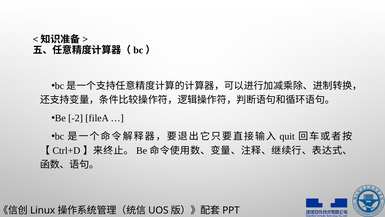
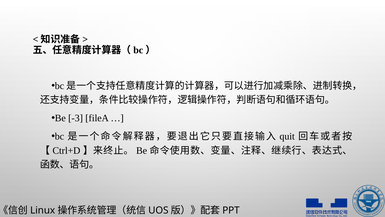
-2: -2 -> -3
